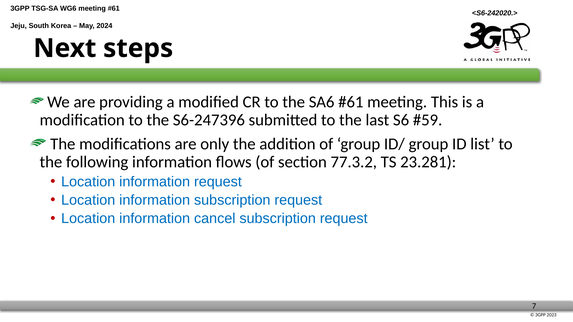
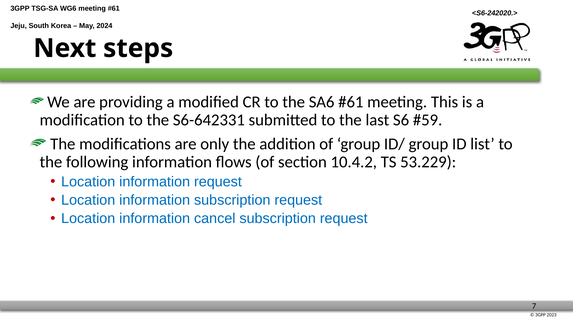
S6-247396: S6-247396 -> S6-642331
77.3.2: 77.3.2 -> 10.4.2
23.281: 23.281 -> 53.229
